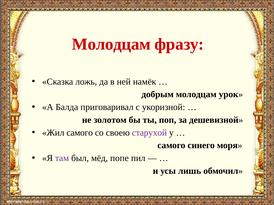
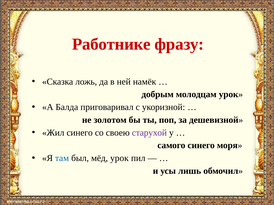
Молодцам at (111, 44): Молодцам -> Работнике
Жил самого: самого -> синего
там colour: purple -> blue
мёд попе: попе -> урок
